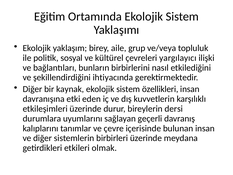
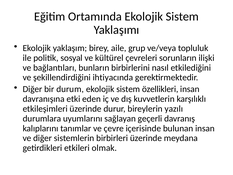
yargılayıcı: yargılayıcı -> sorunların
kaynak: kaynak -> durum
dersi: dersi -> yazılı
